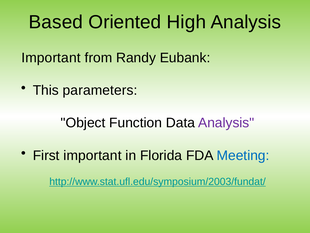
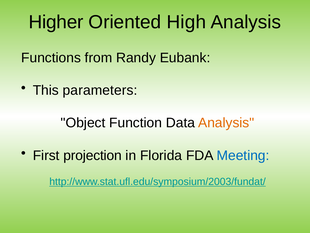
Based: Based -> Higher
Important at (51, 58): Important -> Functions
Analysis at (226, 123) colour: purple -> orange
First important: important -> projection
